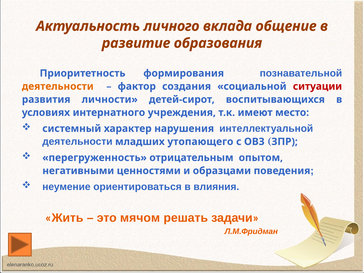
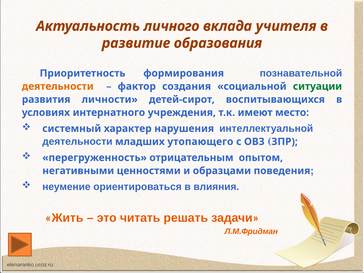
общение: общение -> учителя
ситуации colour: red -> green
мячом: мячом -> читать
